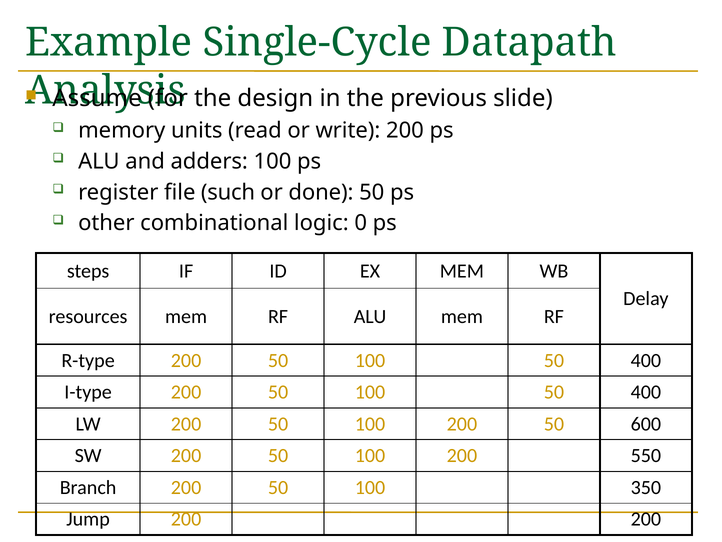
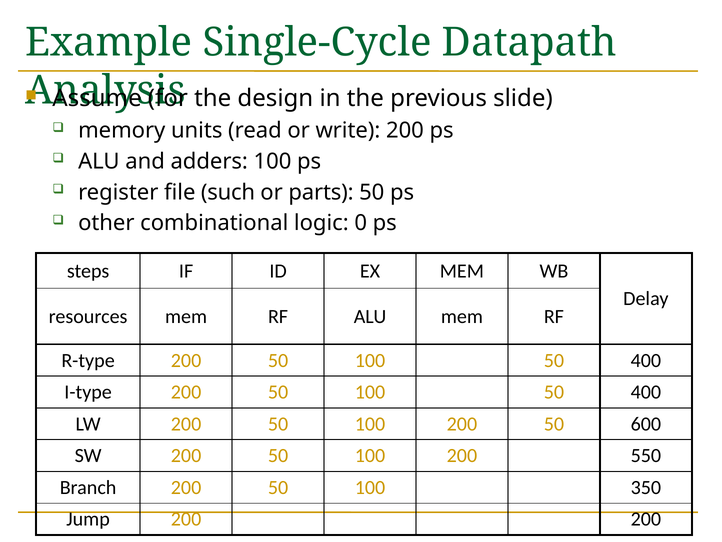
done: done -> parts
